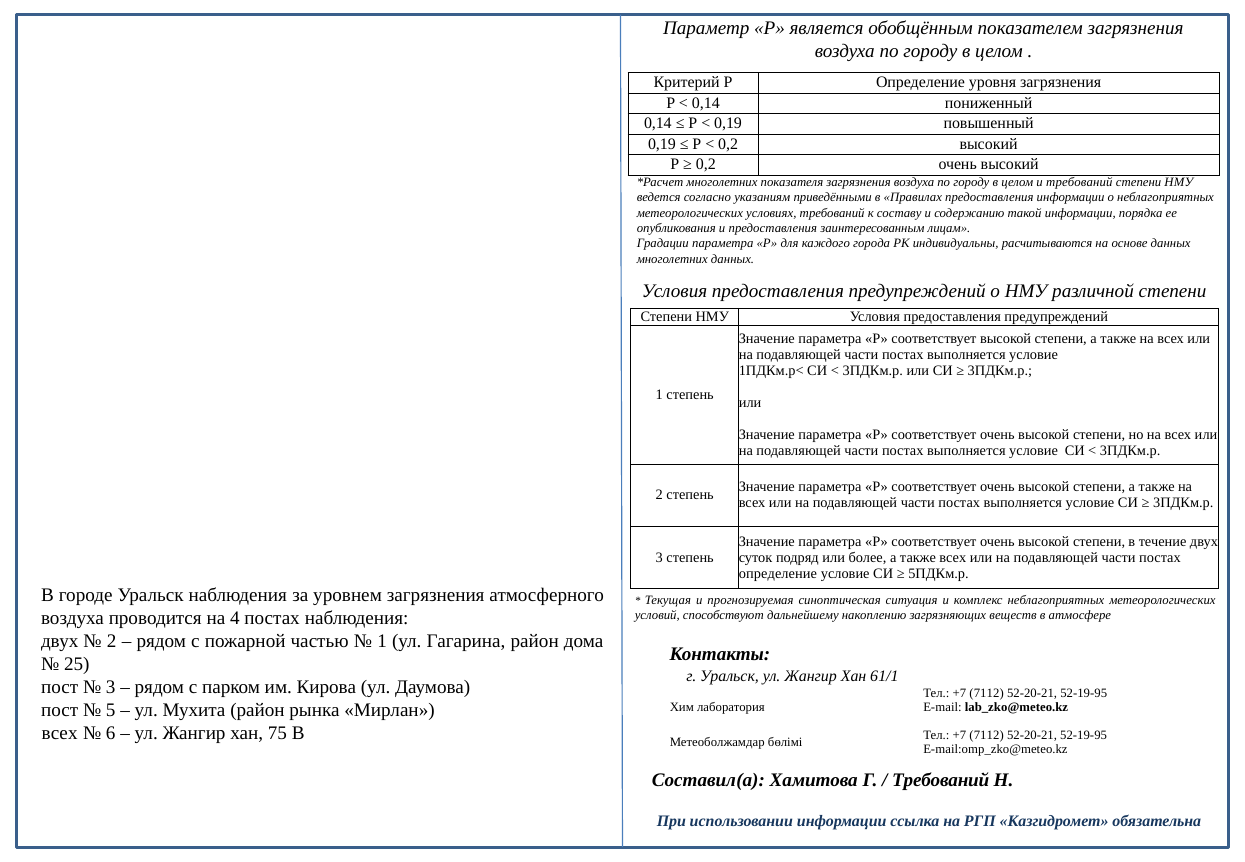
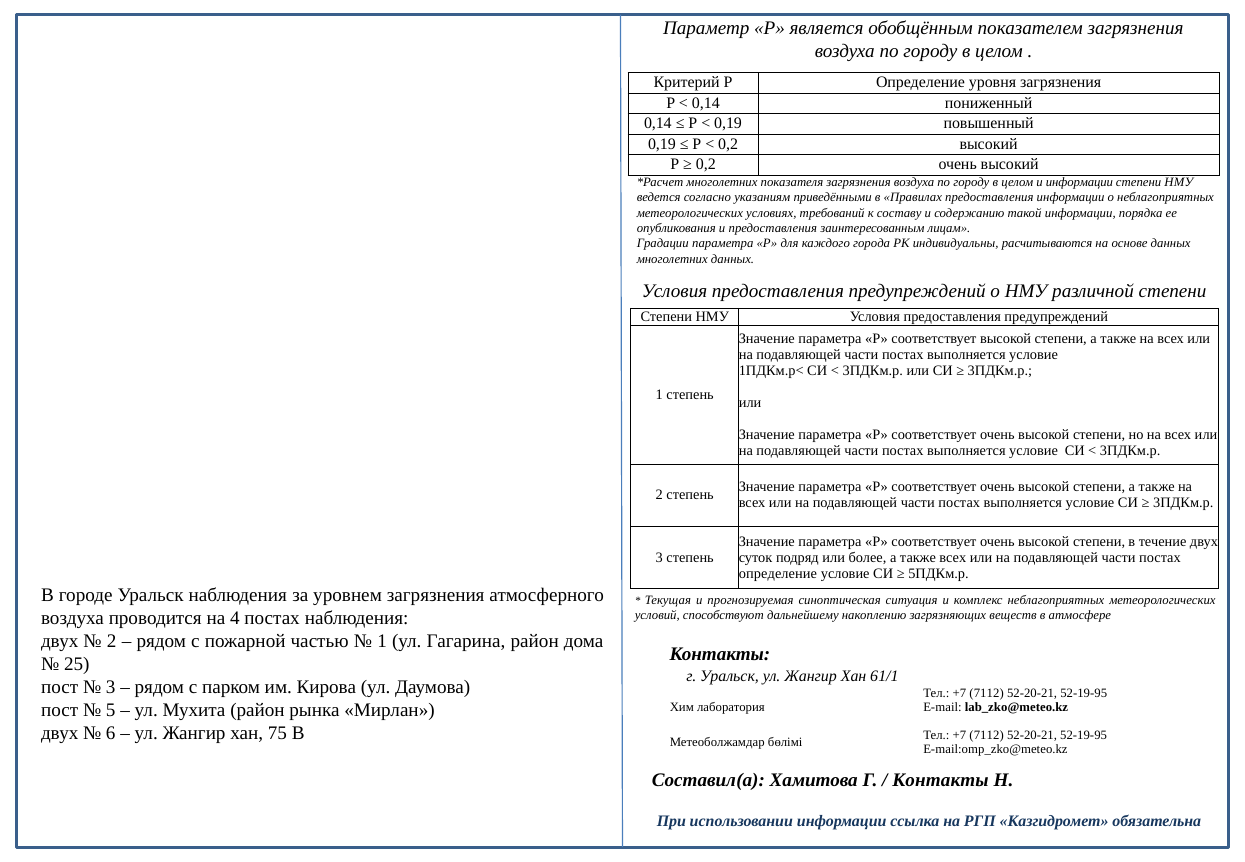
и требований: требований -> информации
всех at (60, 733): всех -> двух
Требований at (941, 780): Требований -> Контакты
